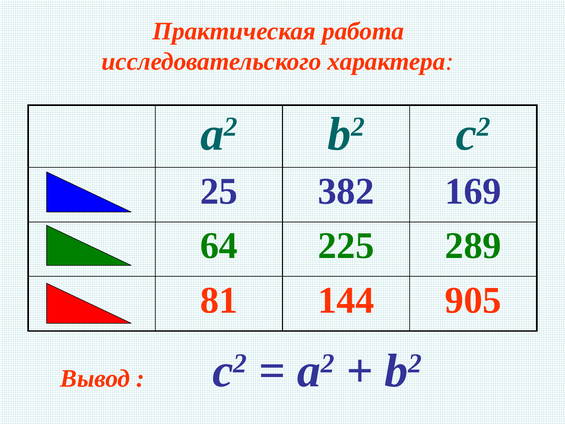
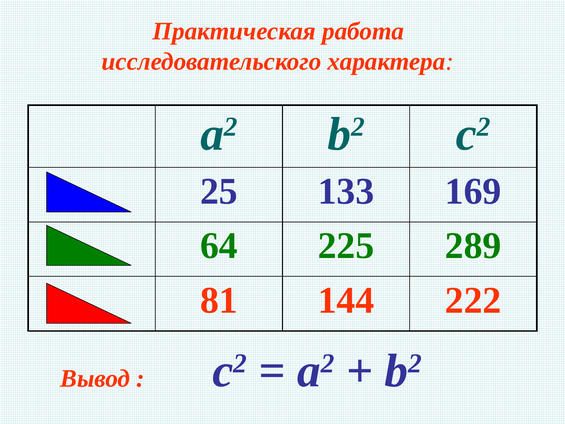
382: 382 -> 133
905: 905 -> 222
